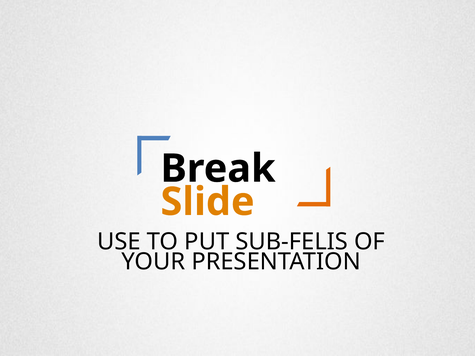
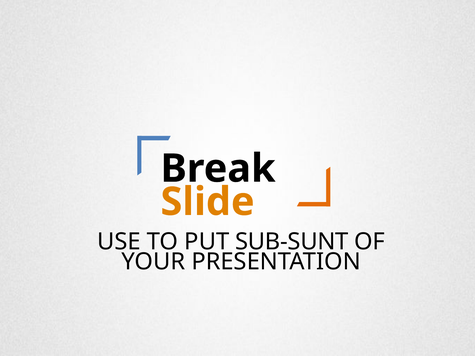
SUB-FELIS: SUB-FELIS -> SUB-SUNT
